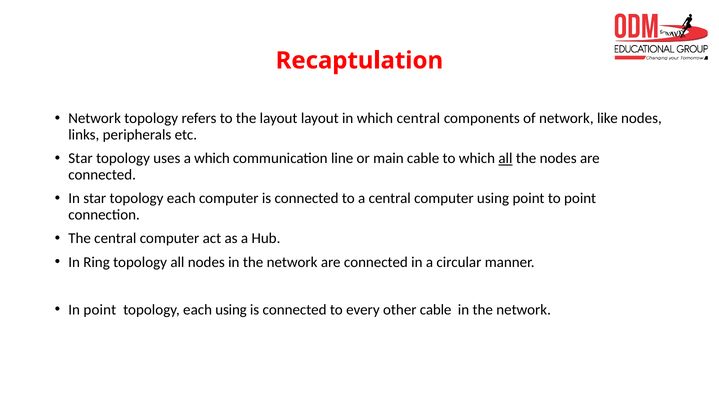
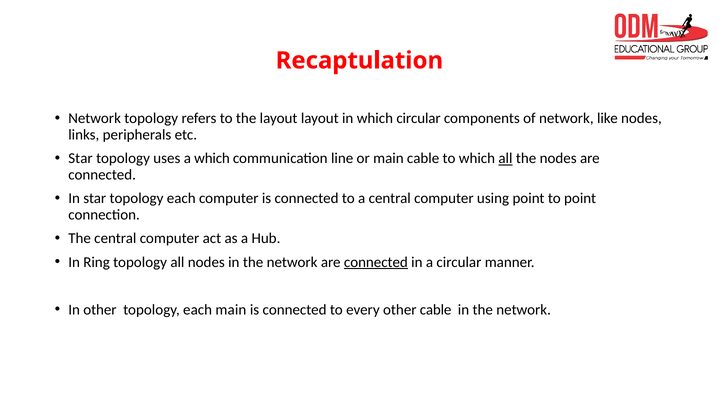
which central: central -> circular
connected at (376, 262) underline: none -> present
In point: point -> other
each using: using -> main
